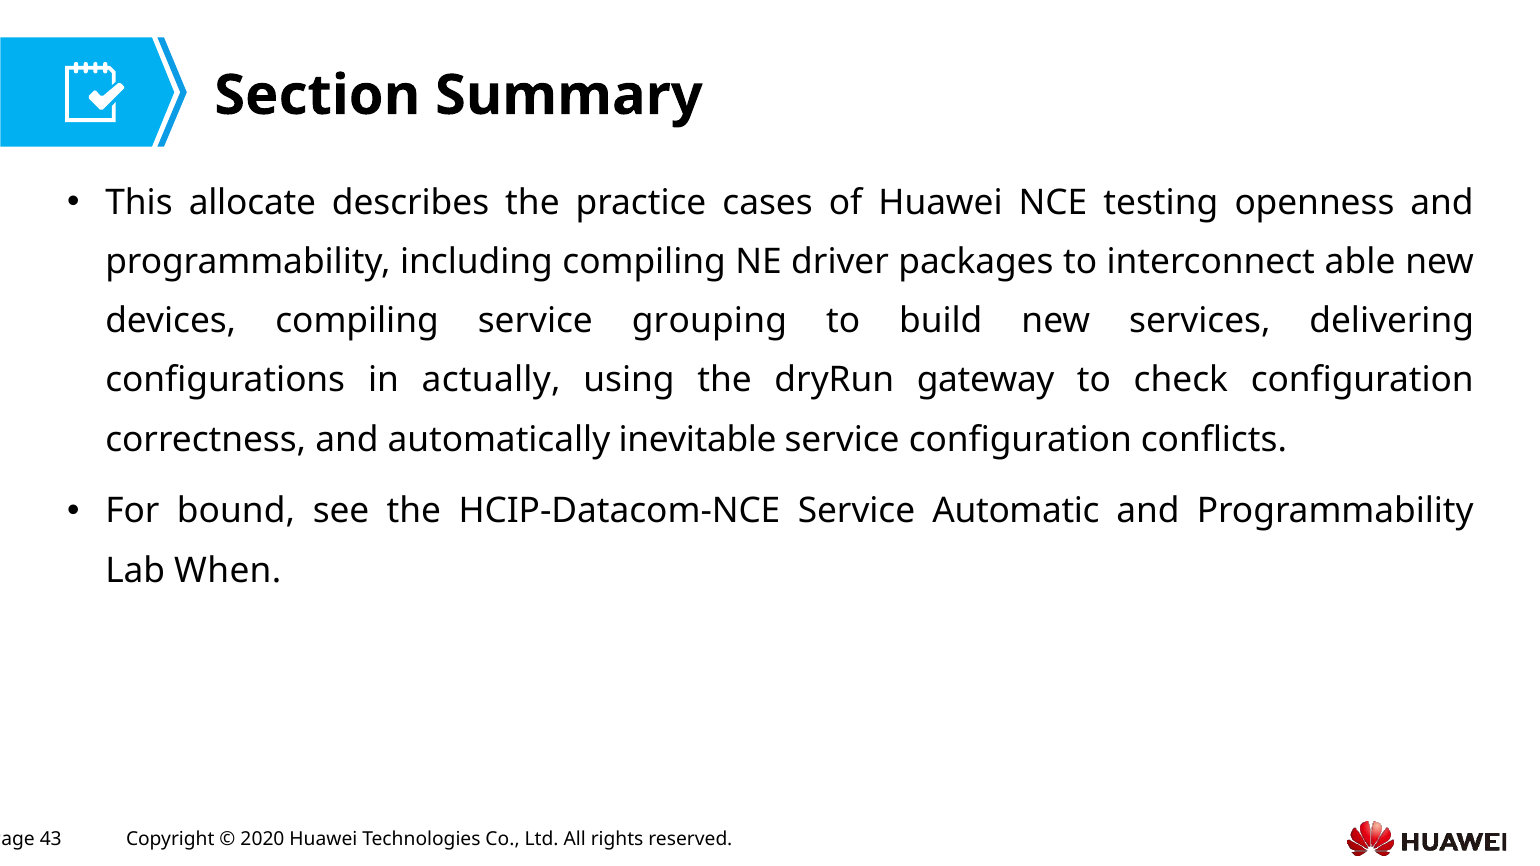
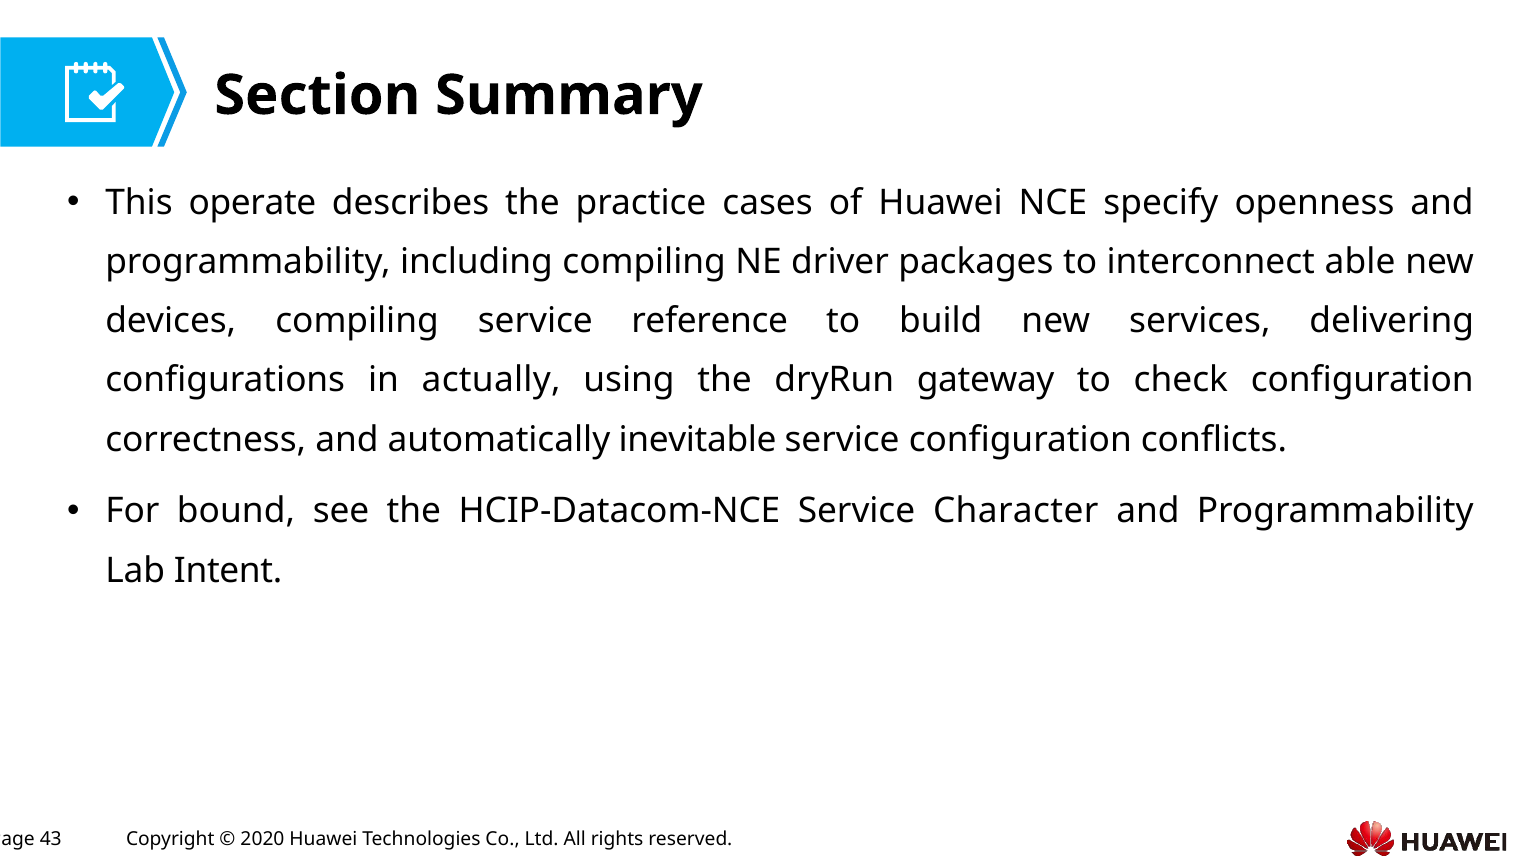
allocate: allocate -> operate
testing: testing -> specify
grouping: grouping -> reference
Automatic: Automatic -> Character
When: When -> Intent
